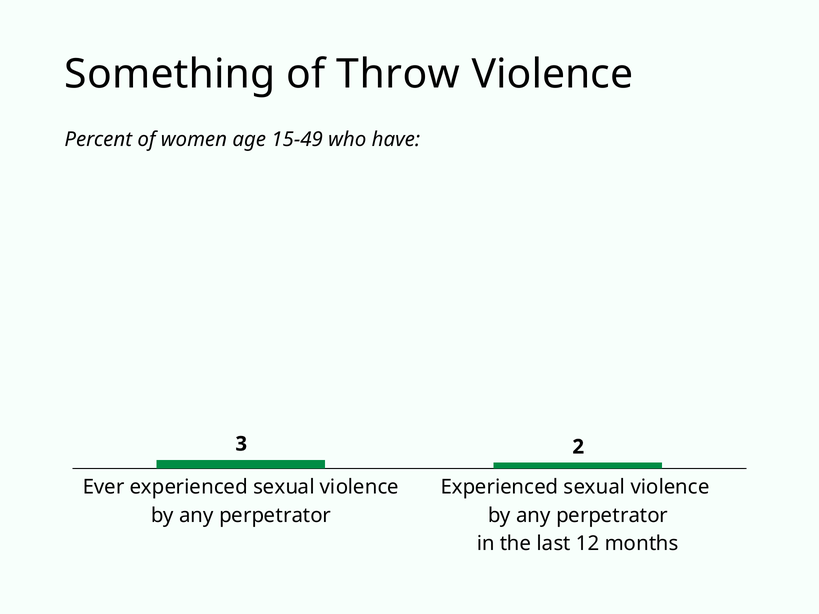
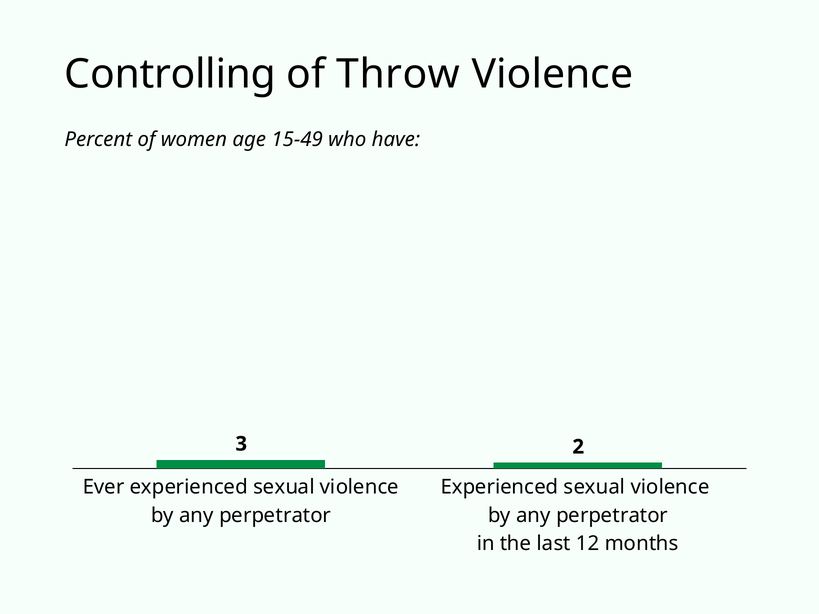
Something: Something -> Controlling
